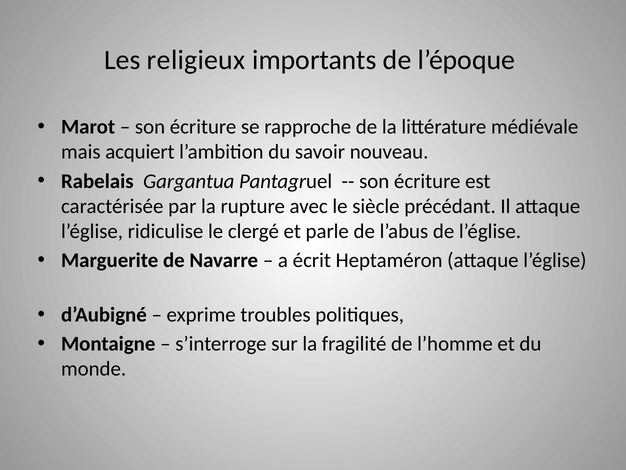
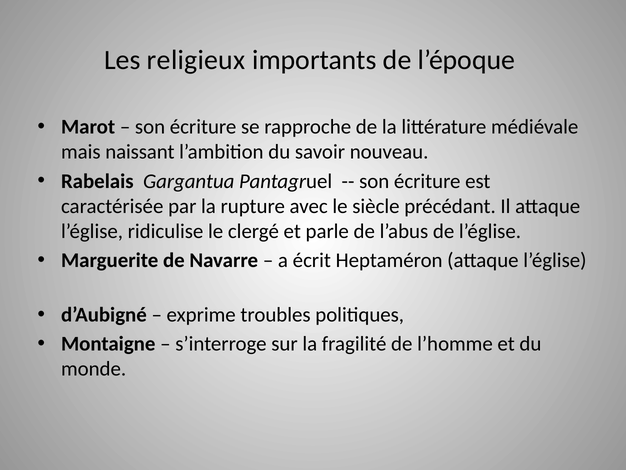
acquiert: acquiert -> naissant
